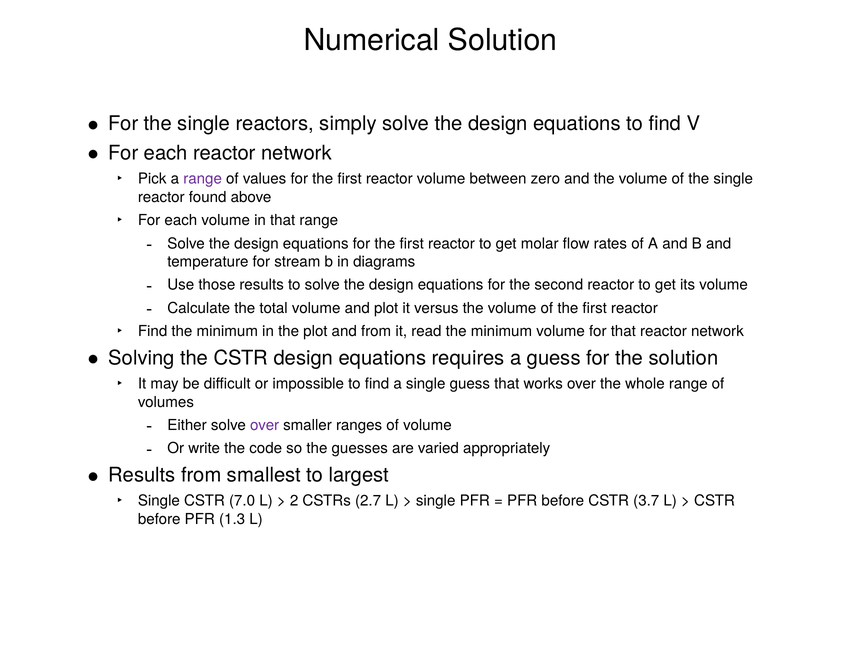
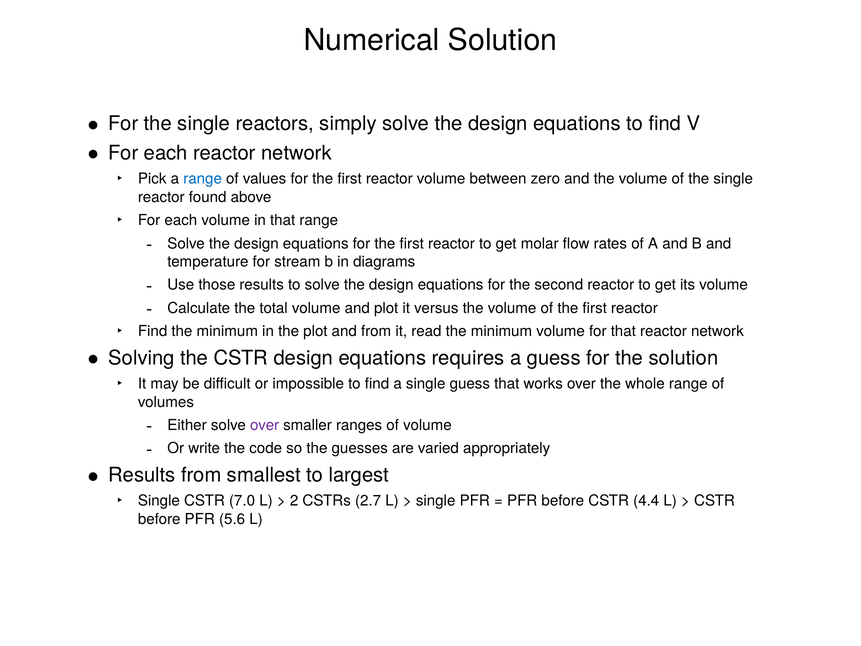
range at (203, 179) colour: purple -> blue
3.7: 3.7 -> 4.4
1.3: 1.3 -> 5.6
